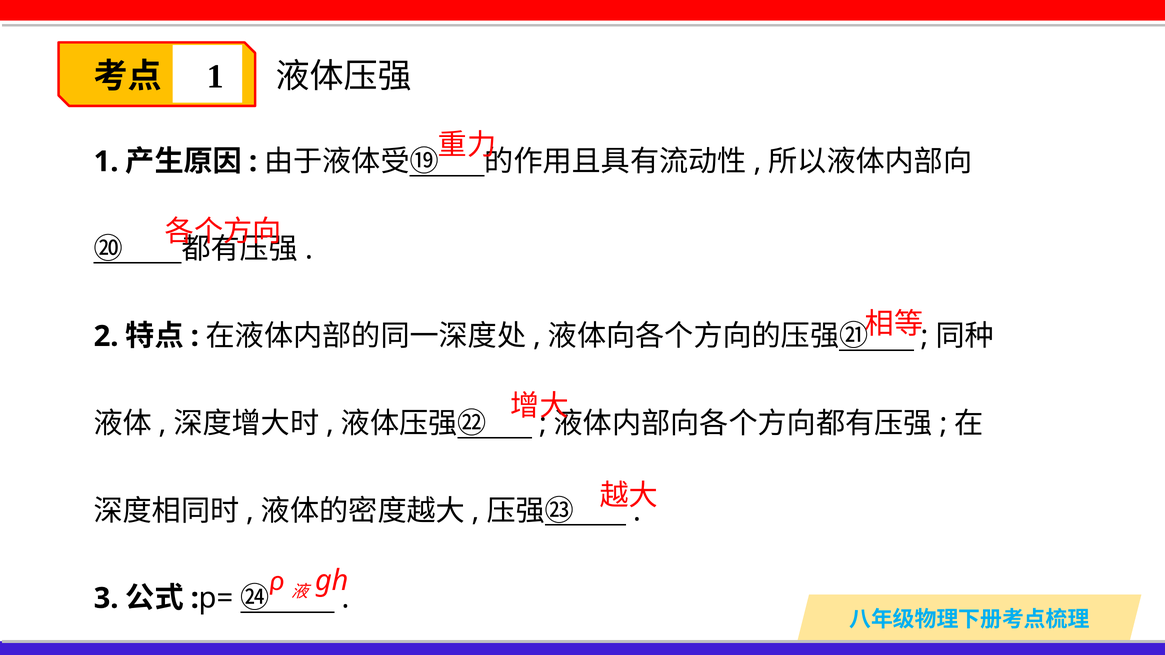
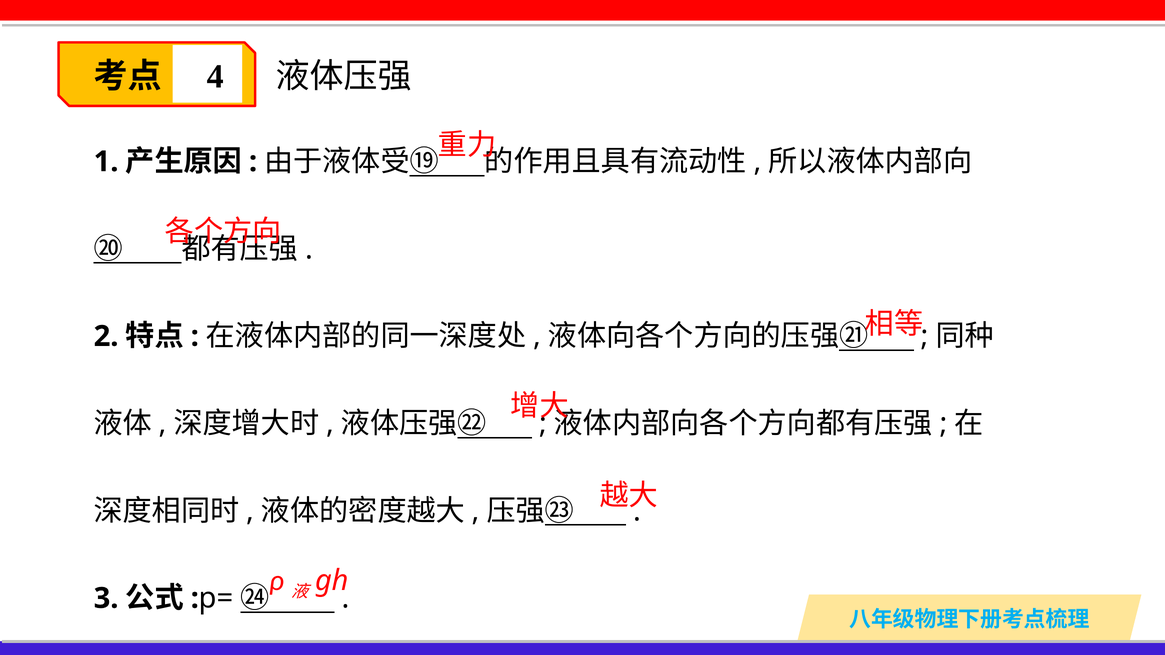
1 at (215, 76): 1 -> 4
